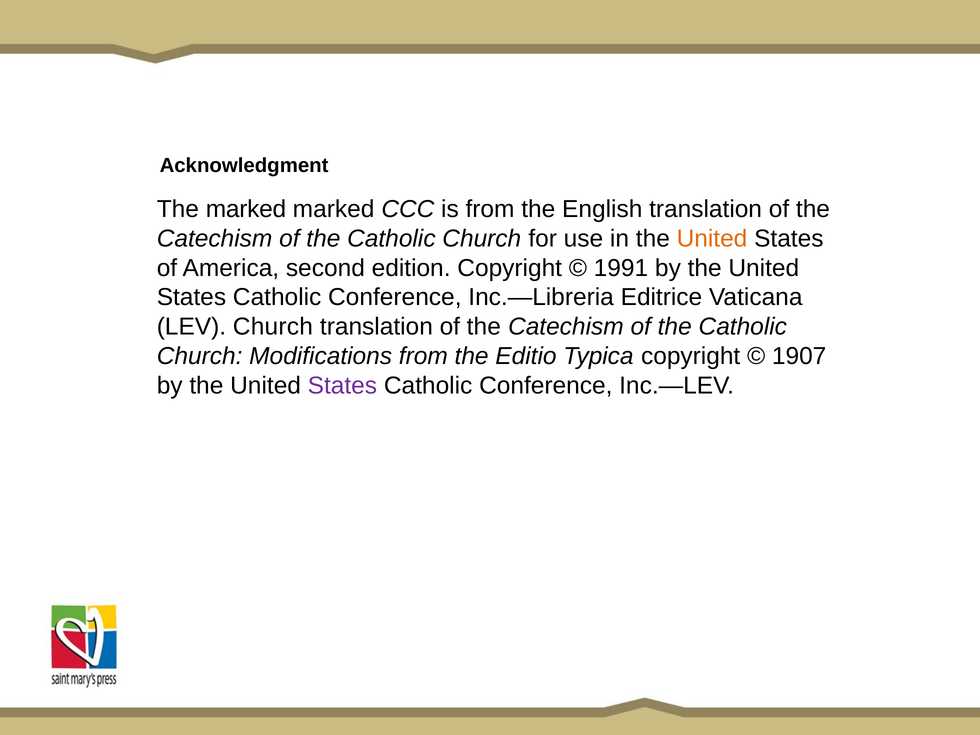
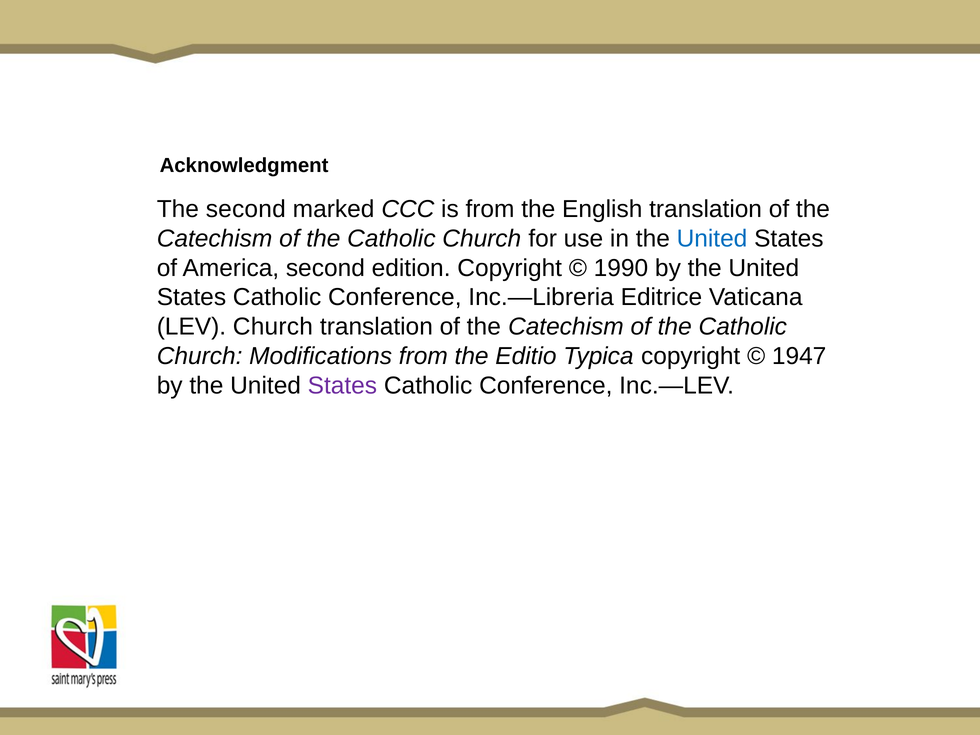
The marked: marked -> second
United at (712, 239) colour: orange -> blue
1991: 1991 -> 1990
1907: 1907 -> 1947
